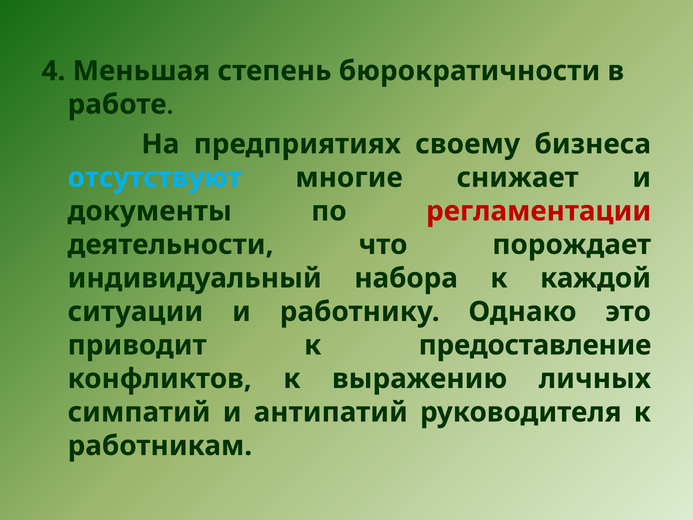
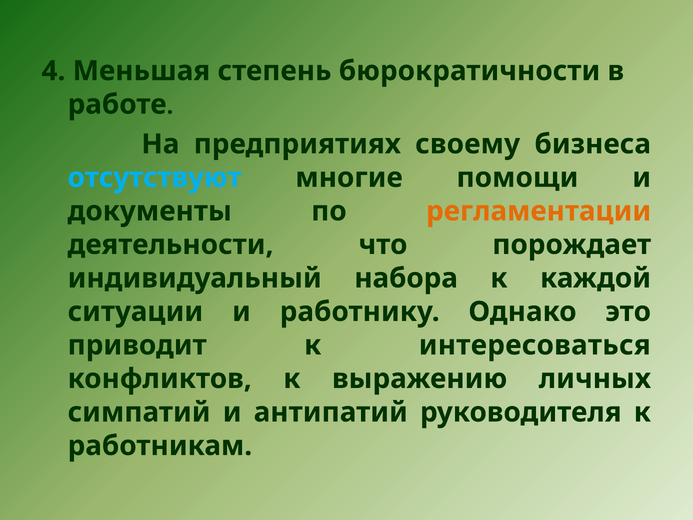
снижает: снижает -> помощи
регламентации colour: red -> orange
предоставление: предоставление -> интересоваться
